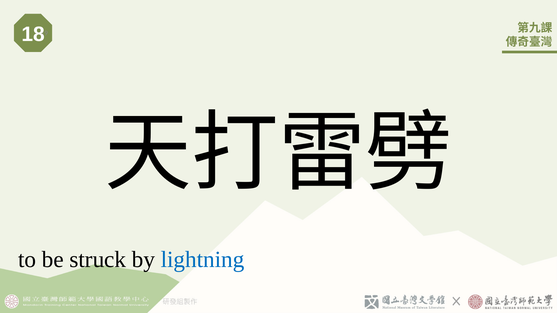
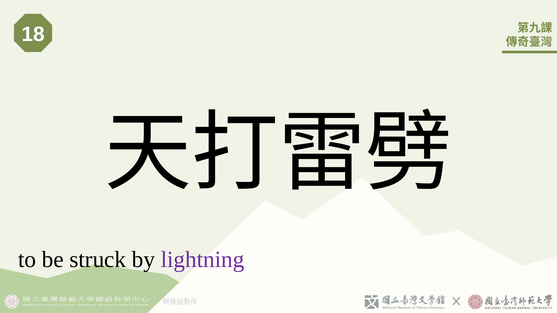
lightning colour: blue -> purple
